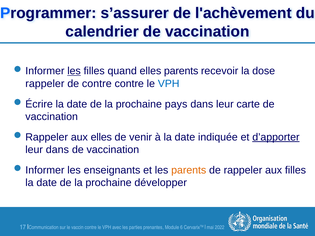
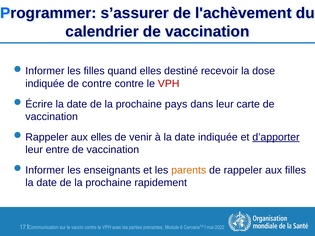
les at (74, 71) underline: present -> none
elles parents: parents -> destiné
rappeler at (45, 84): rappeler -> indiquée
VPH at (169, 84) colour: blue -> red
leur dans: dans -> entre
développer: développer -> rapidement
